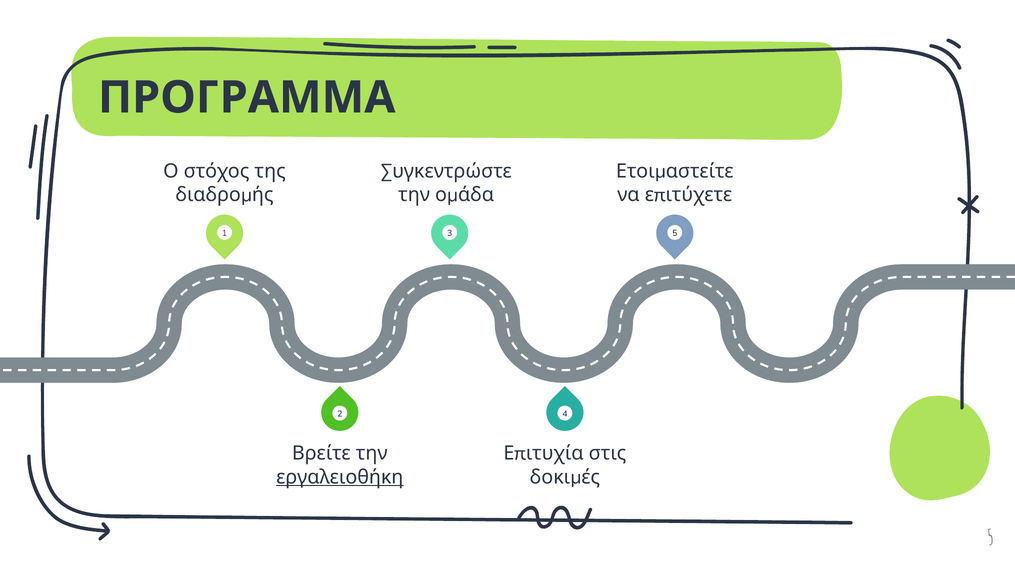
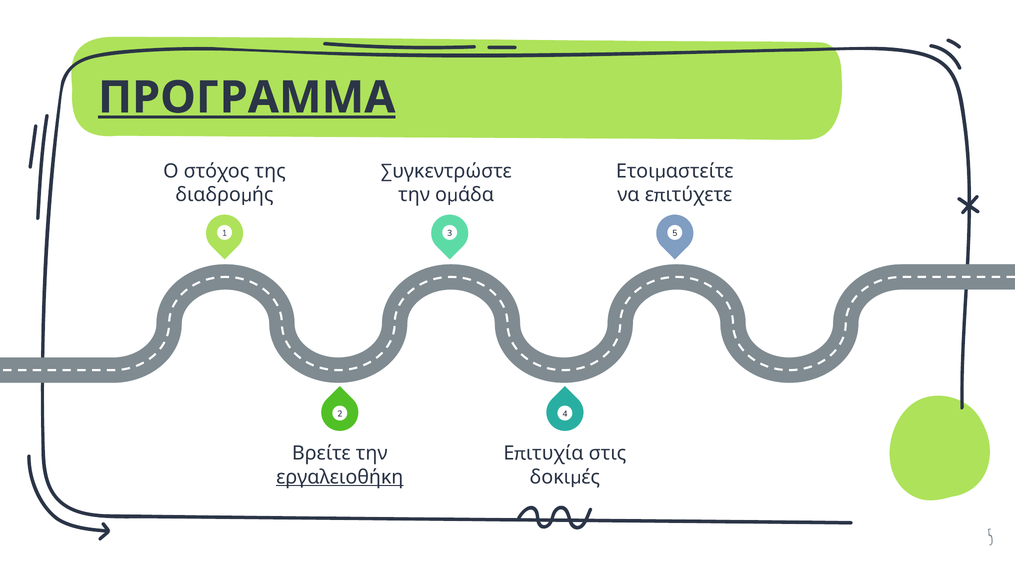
ΠΡΟΓΡΑΜΜΑ underline: none -> present
